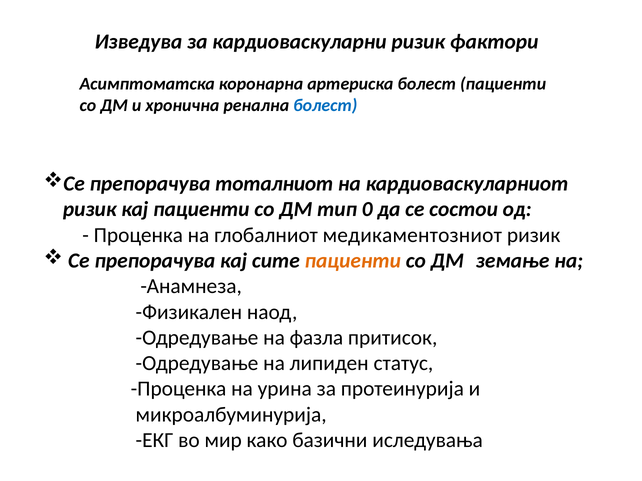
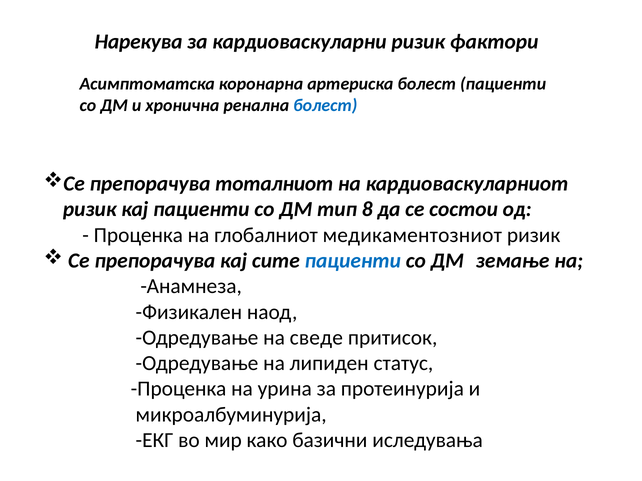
Изведува: Изведува -> Нарекува
0: 0 -> 8
пациенти at (353, 261) colour: orange -> blue
фазла: фазла -> сведе
